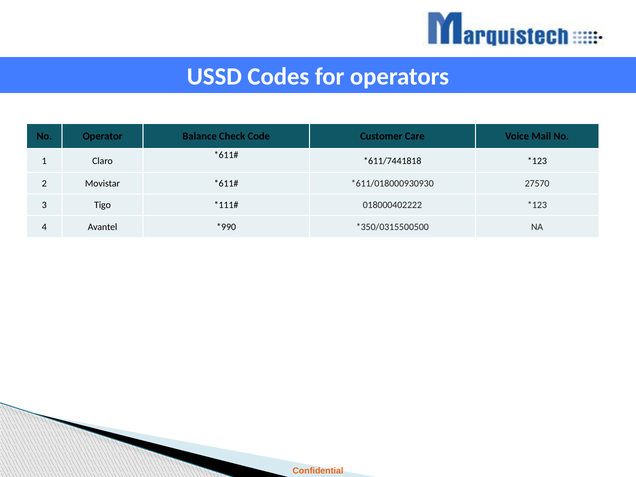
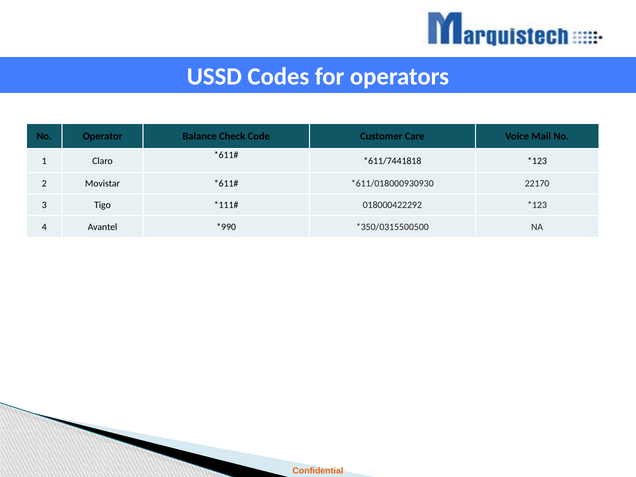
27570: 27570 -> 22170
018000402222: 018000402222 -> 018000422292
